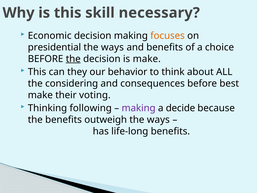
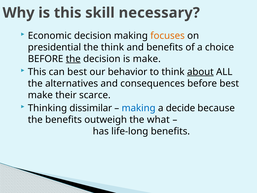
ways at (112, 47): ways -> think
can they: they -> best
about underline: none -> present
considering: considering -> alternatives
voting: voting -> scarce
following: following -> dissimilar
making at (139, 108) colour: purple -> blue
outweigh the ways: ways -> what
